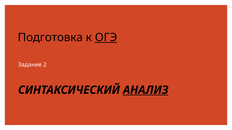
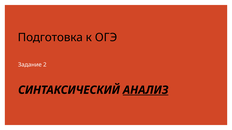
ОГЭ underline: present -> none
